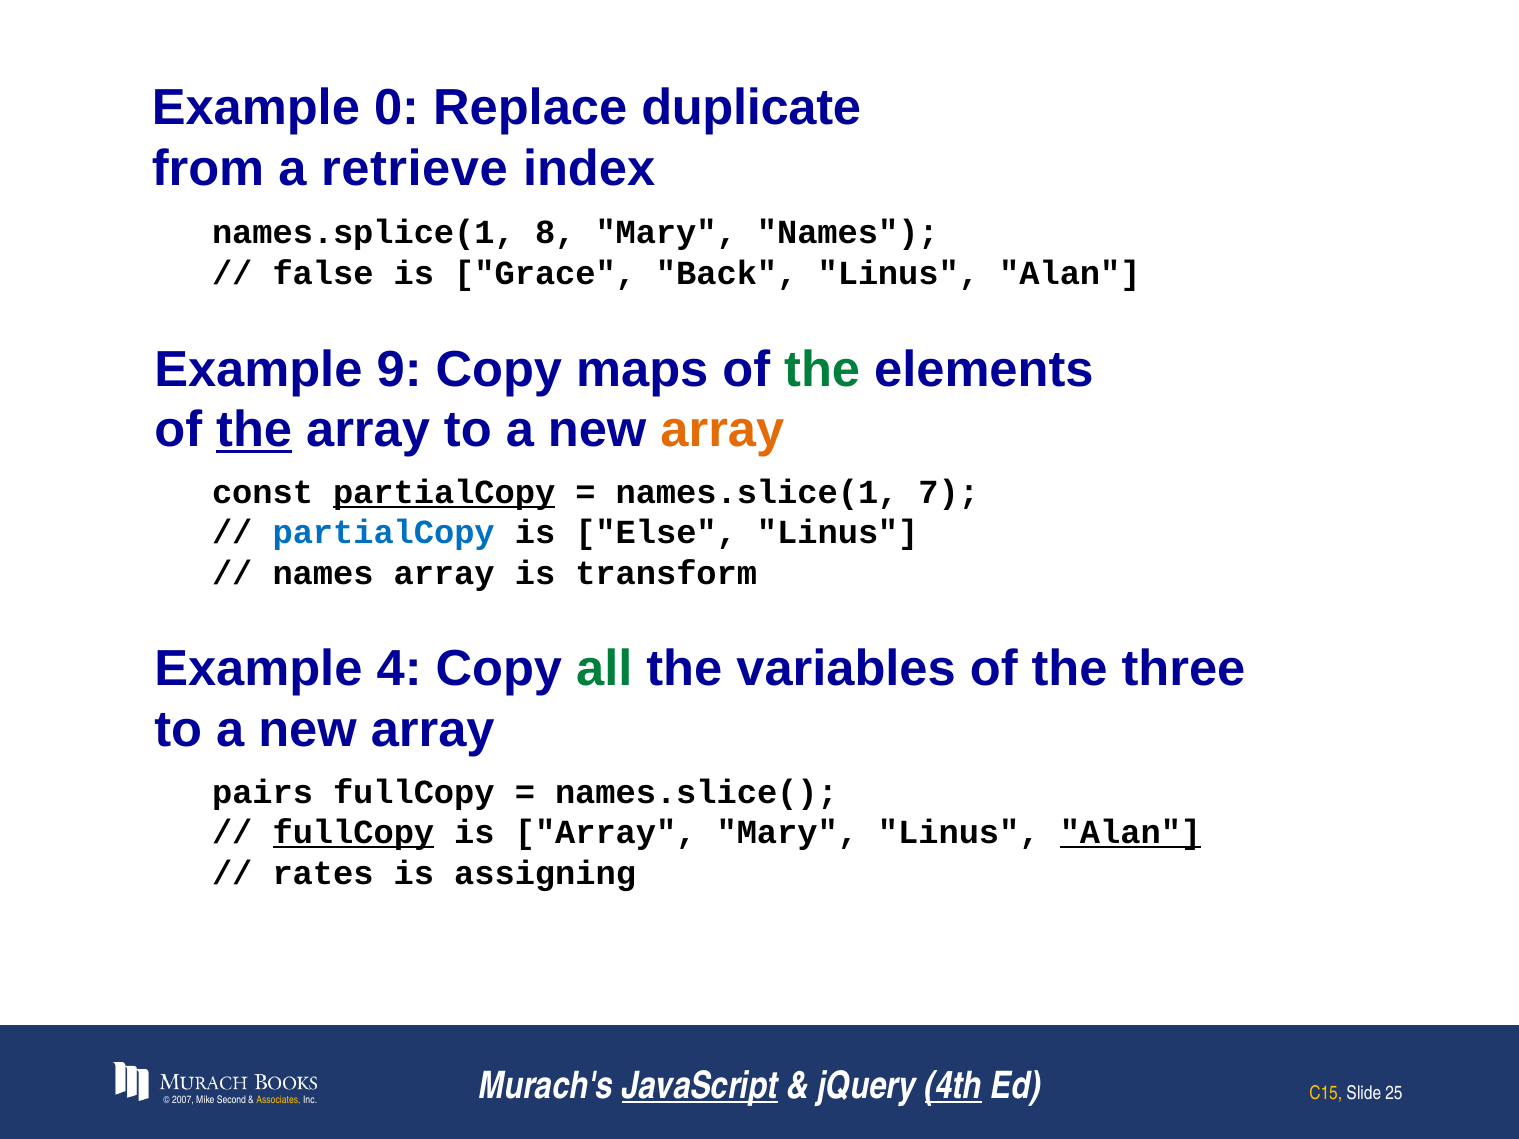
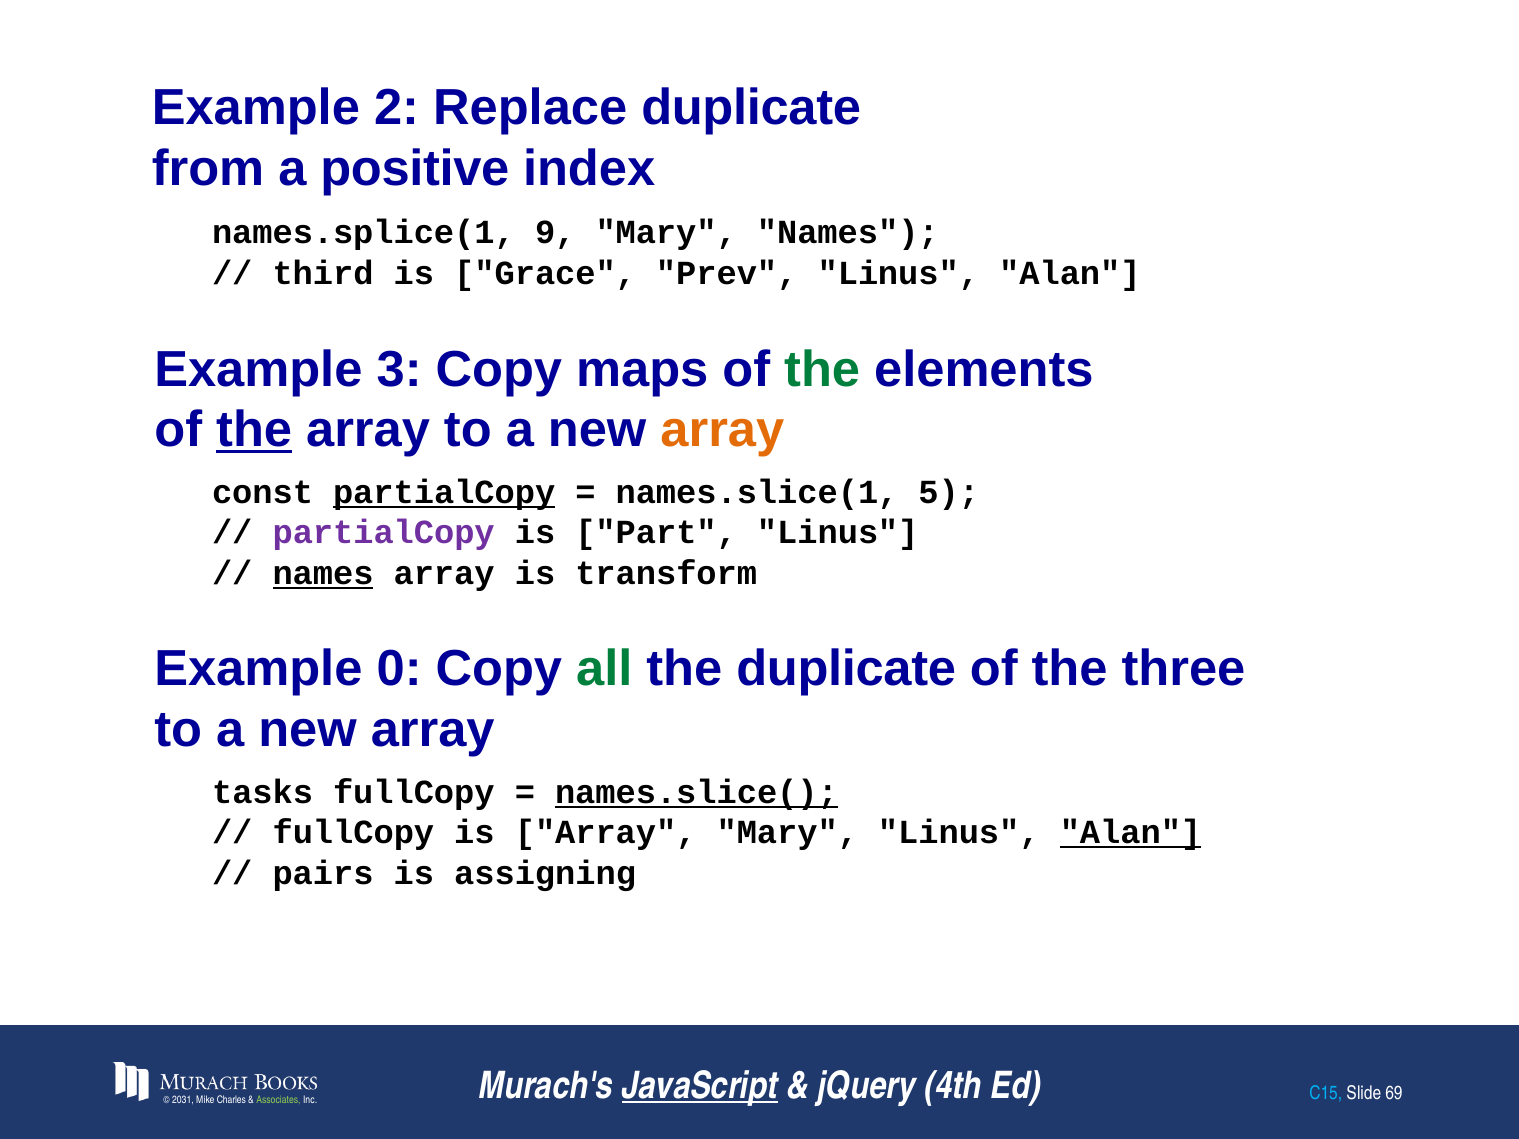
0: 0 -> 2
retrieve: retrieve -> positive
8: 8 -> 9
false: false -> third
Back: Back -> Prev
9: 9 -> 3
7: 7 -> 5
partialCopy at (384, 533) colour: blue -> purple
Else: Else -> Part
names at (323, 573) underline: none -> present
4: 4 -> 0
the variables: variables -> duplicate
pairs: pairs -> tasks
names.slice( underline: none -> present
fullCopy at (353, 833) underline: present -> none
rates: rates -> pairs
4th underline: present -> none
2007: 2007 -> 2031
Second: Second -> Charles
Associates colour: yellow -> light green
C15 colour: yellow -> light blue
25: 25 -> 69
